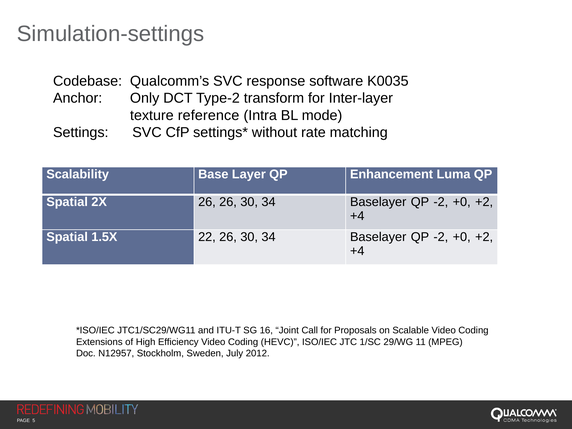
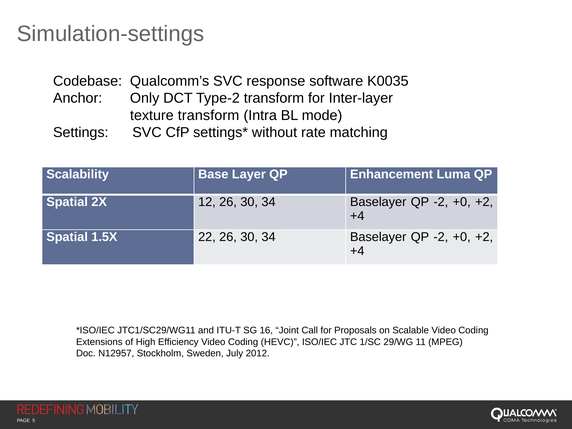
texture reference: reference -> transform
2X 26: 26 -> 12
